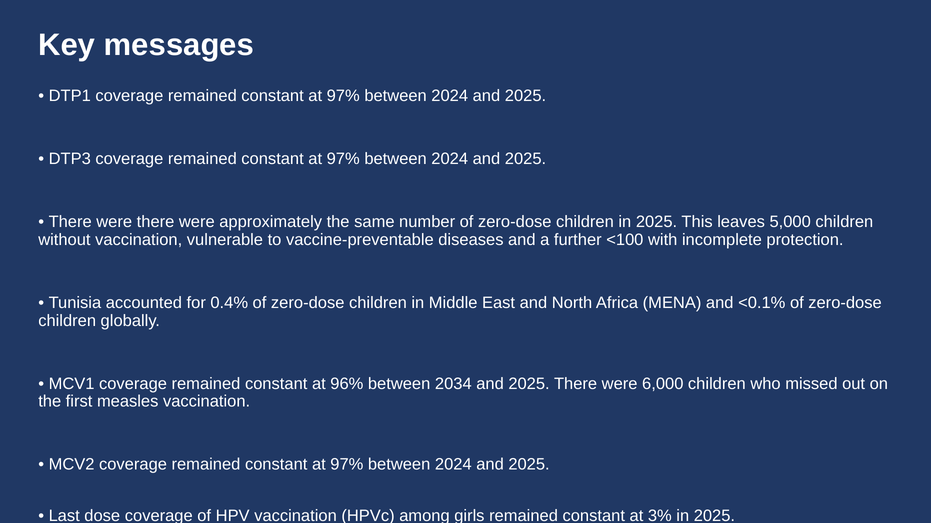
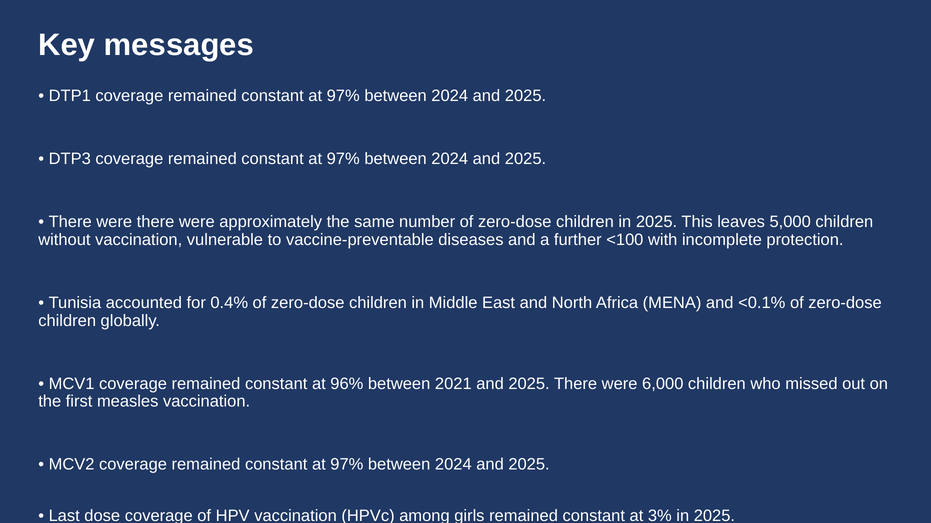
2034: 2034 -> 2021
